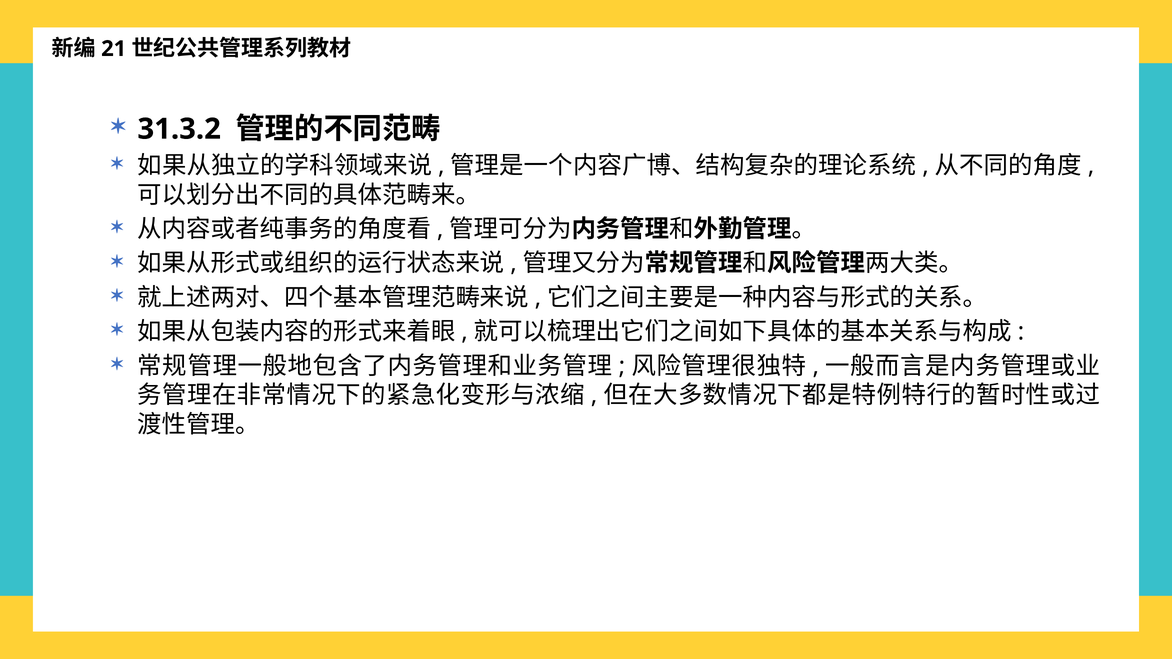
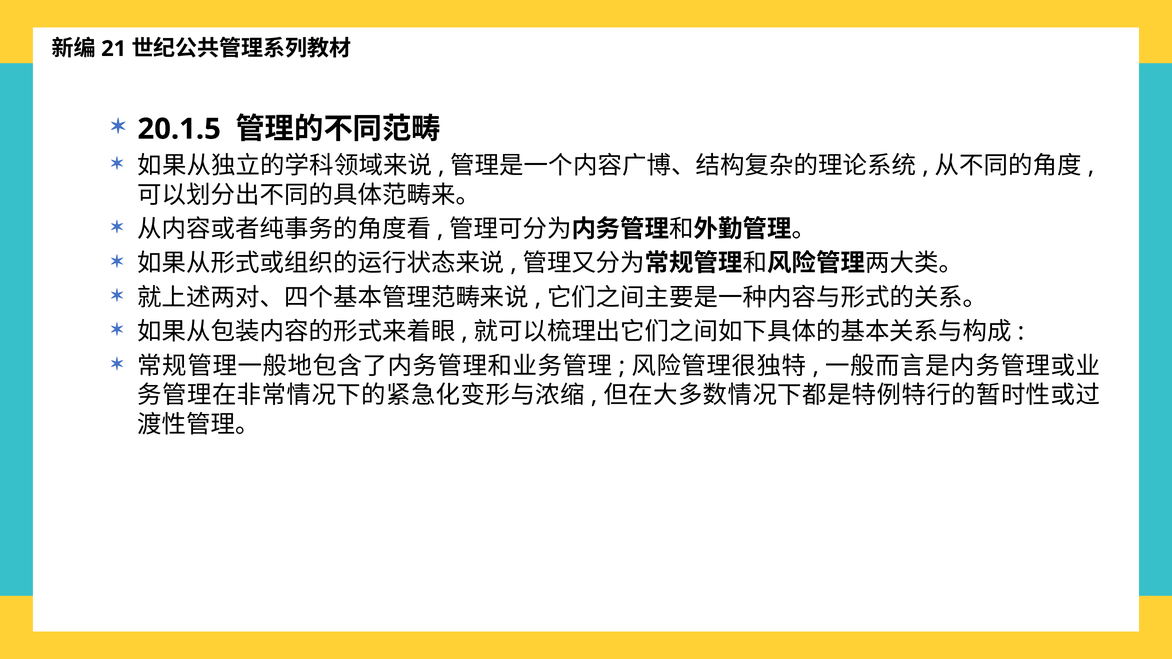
31.3.2: 31.3.2 -> 20.1.5
